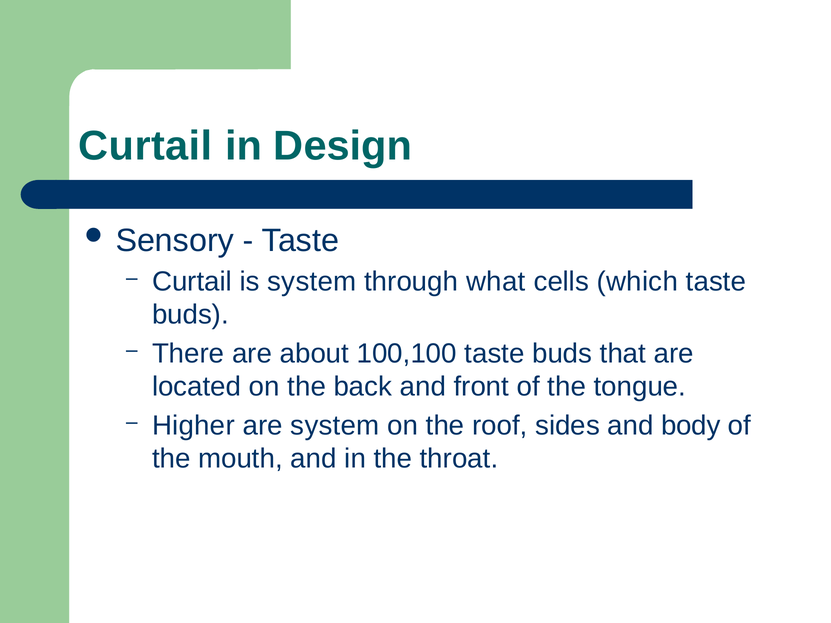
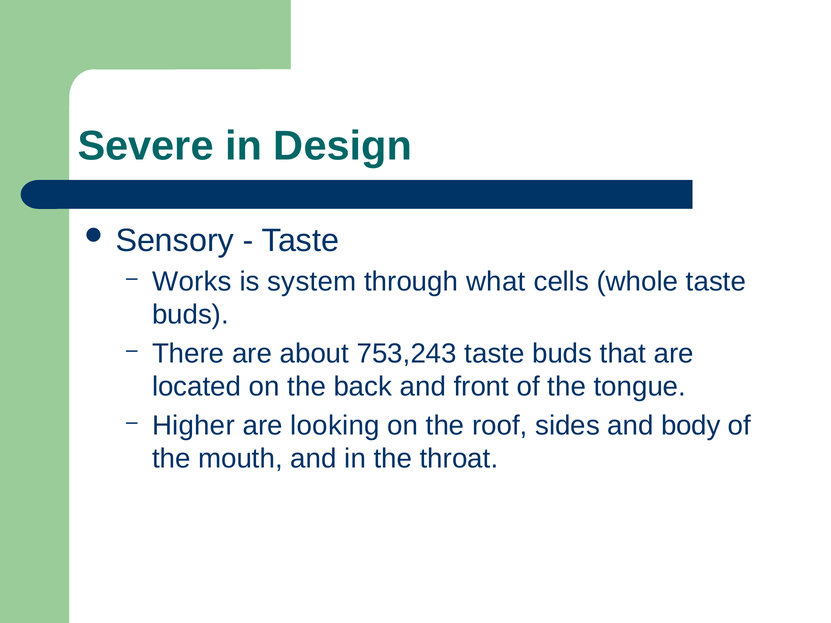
Curtail at (145, 146): Curtail -> Severe
Curtail at (192, 282): Curtail -> Works
which: which -> whole
100,100: 100,100 -> 753,243
are system: system -> looking
